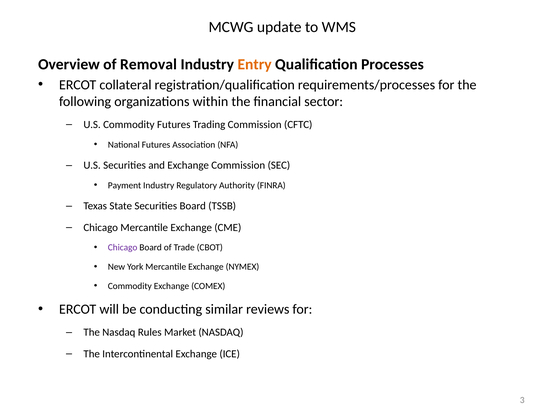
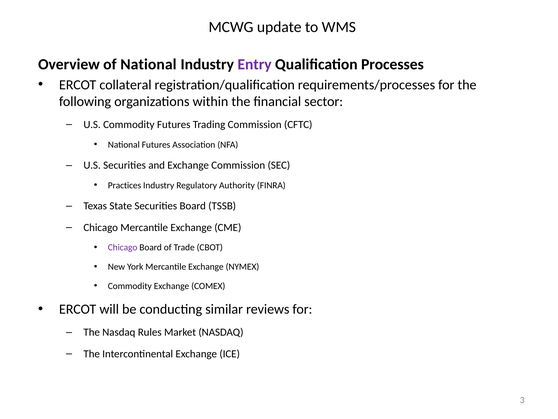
of Removal: Removal -> National
Entry colour: orange -> purple
Payment: Payment -> Practices
